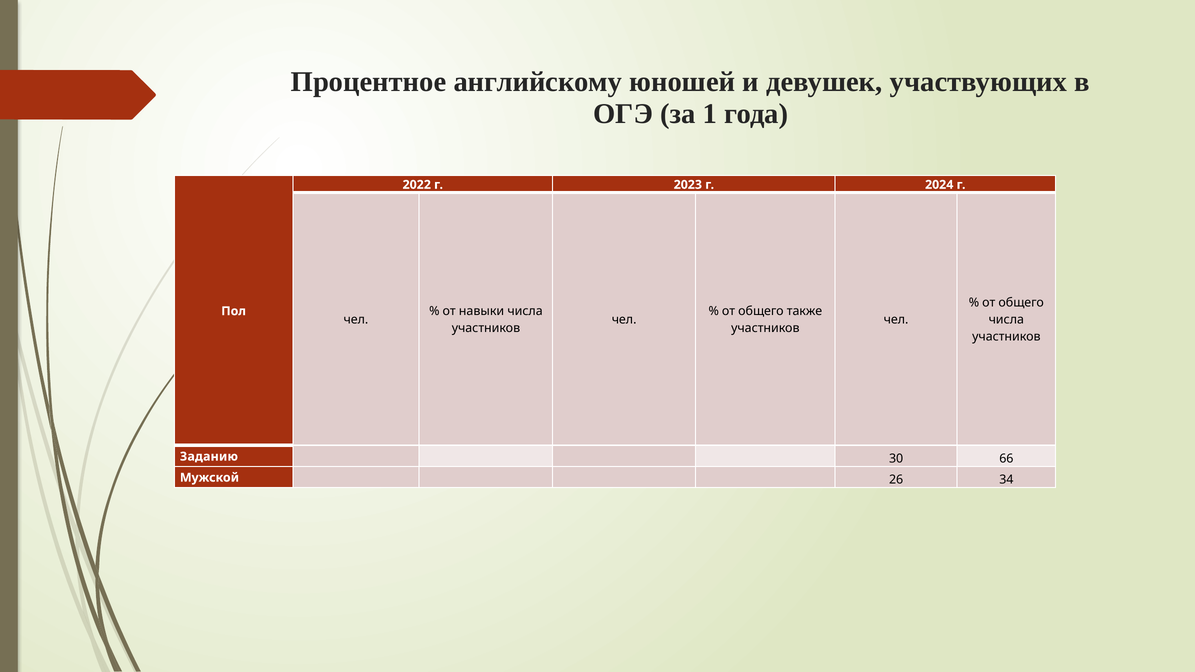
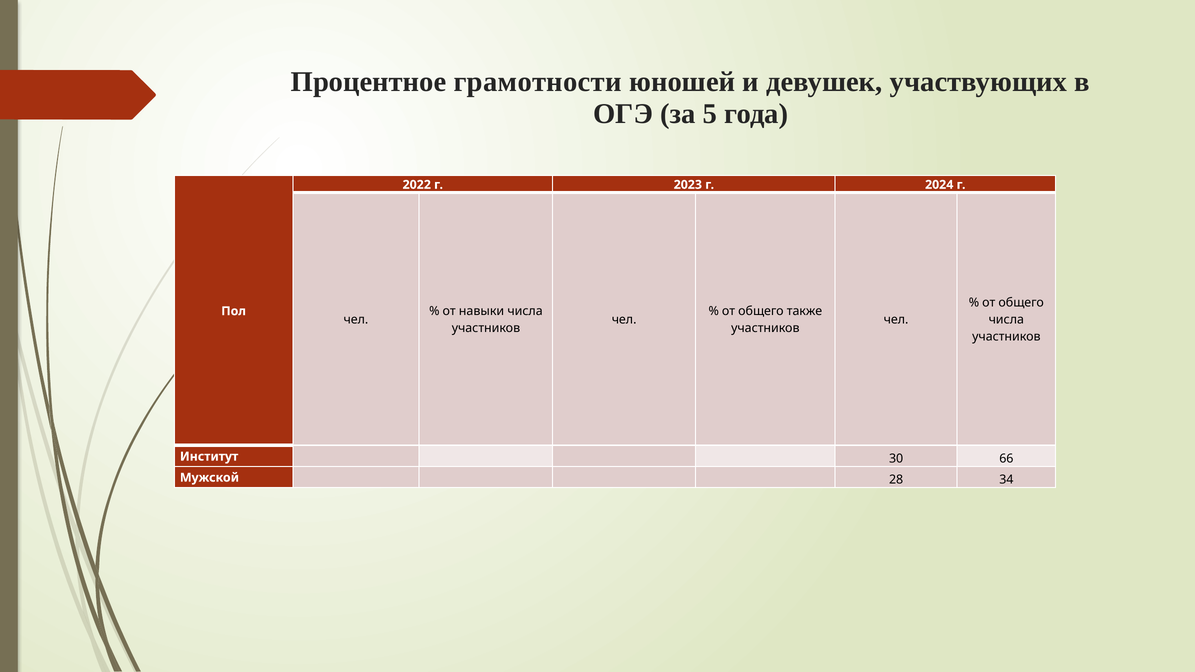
английскому: английскому -> грамотности
1: 1 -> 5
Заданию: Заданию -> Институт
26: 26 -> 28
